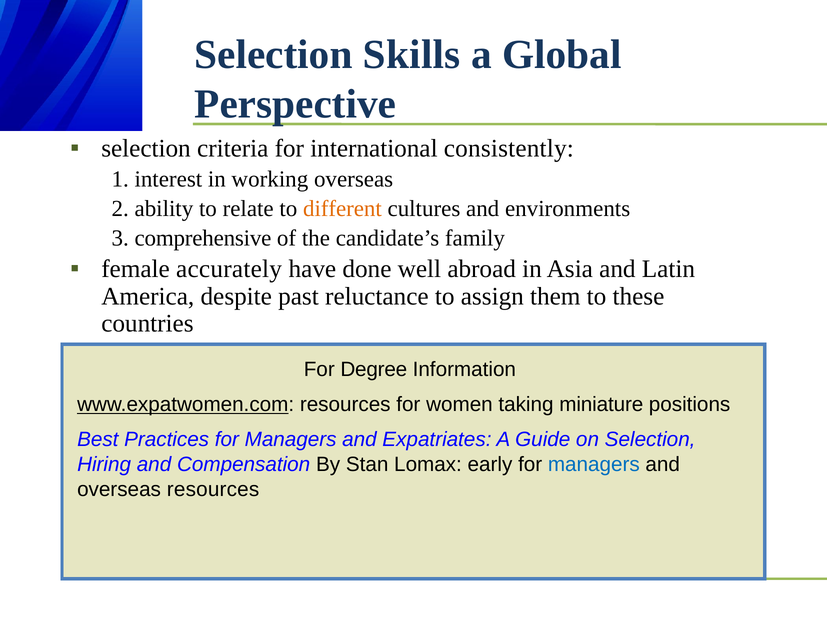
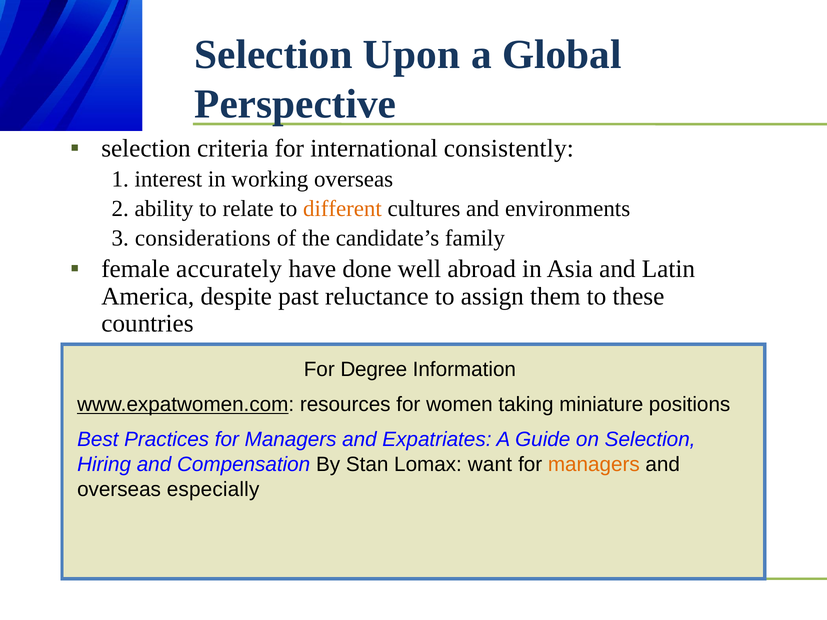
Skills: Skills -> Upon
comprehensive: comprehensive -> considerations
early: early -> want
managers at (594, 465) colour: blue -> orange
overseas resources: resources -> especially
